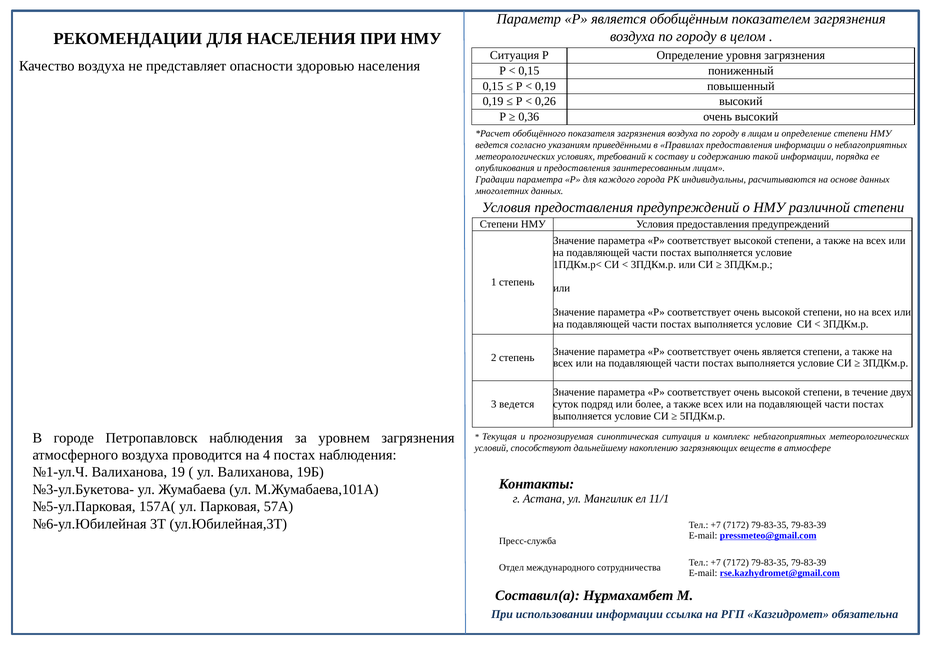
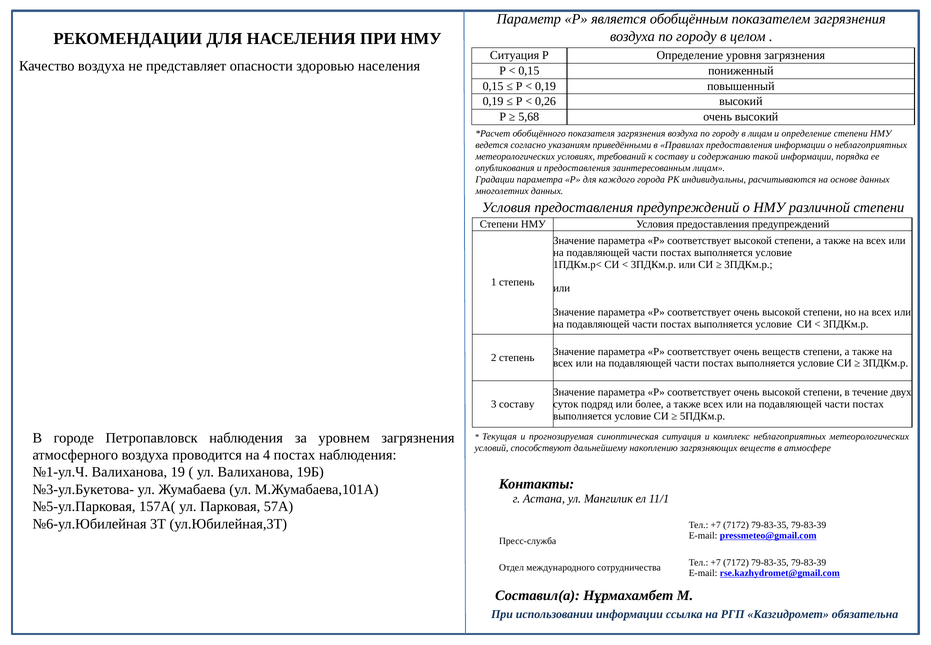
0,36: 0,36 -> 5,68
очень является: является -> веществ
3 ведется: ведется -> составу
